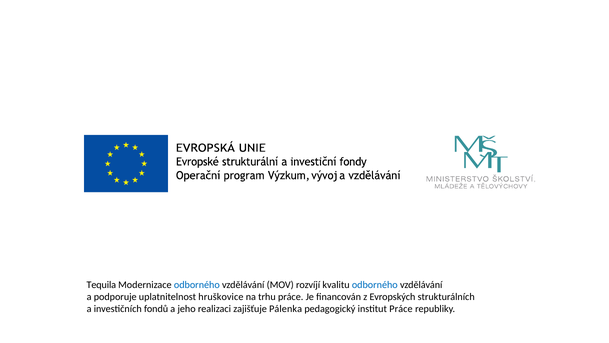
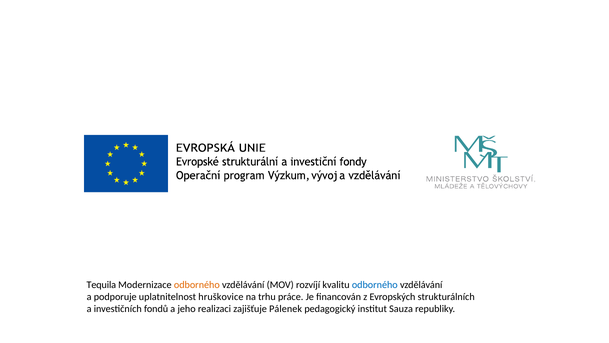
odborného at (197, 284) colour: blue -> orange
Pálenka: Pálenka -> Pálenek
institut Práce: Práce -> Sauza
